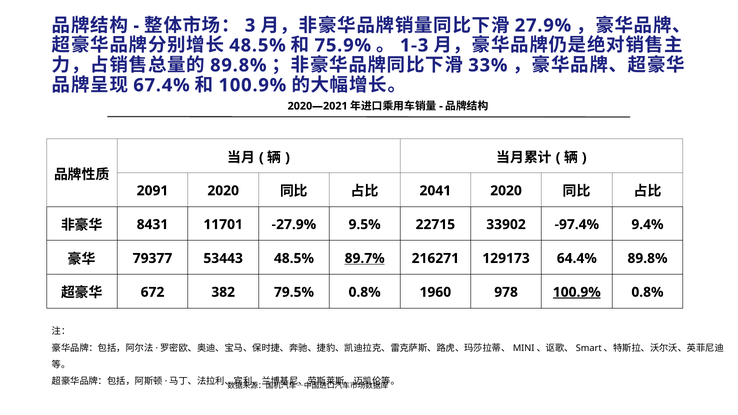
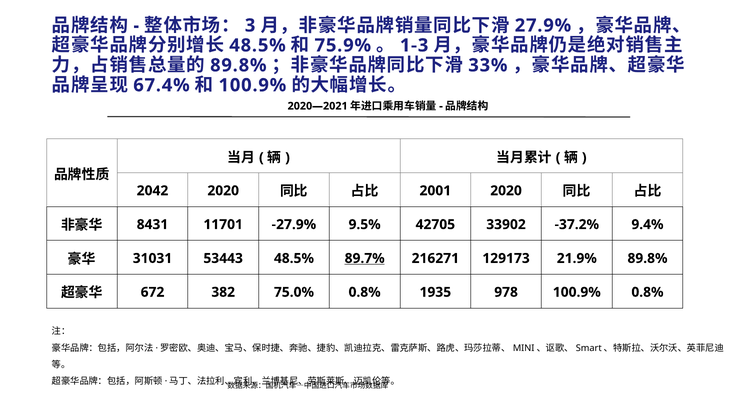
2091: 2091 -> 2042
2041: 2041 -> 2001
22715: 22715 -> 42705
-97.4%: -97.4% -> -37.2%
79377: 79377 -> 31031
64.4%: 64.4% -> 21.9%
79.5%: 79.5% -> 75.0%
1960: 1960 -> 1935
100.9% at (577, 292) underline: present -> none
